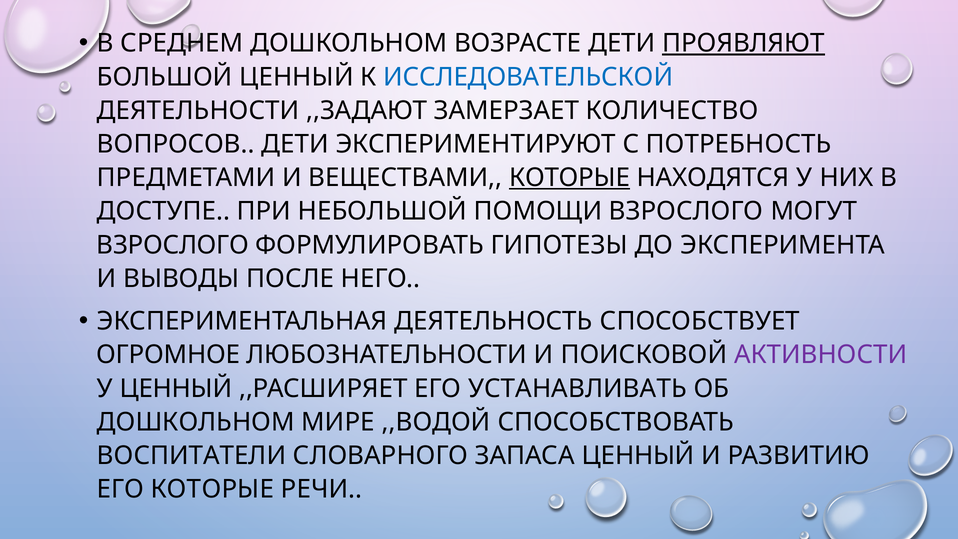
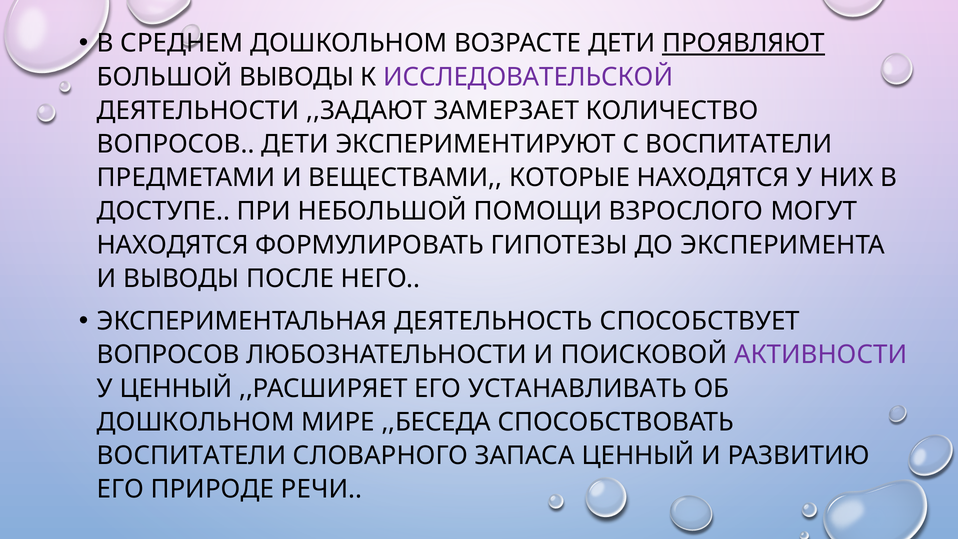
БОЛЬШОЙ ЦЕННЫЙ: ЦЕННЫЙ -> ВЫВОДЫ
ИССЛЕДОВАТЕЛЬСКОЙ colour: blue -> purple
С ПОТРЕБНОСТЬ: ПОТРЕБНОСТЬ -> ВОСПИТАТЕЛИ
КОТОРЫЕ at (570, 178) underline: present -> none
ВЗРОСЛОГО at (173, 245): ВЗРОСЛОГО -> НАХОДЯТСЯ
ОГРОМНОЕ at (168, 355): ОГРОМНОЕ -> ВОПРОСОВ
,,ВОДОЙ: ,,ВОДОЙ -> ,,БЕСЕДА
ЕГО КОТОРЫЕ: КОТОРЫЕ -> ПРИРОДЕ
